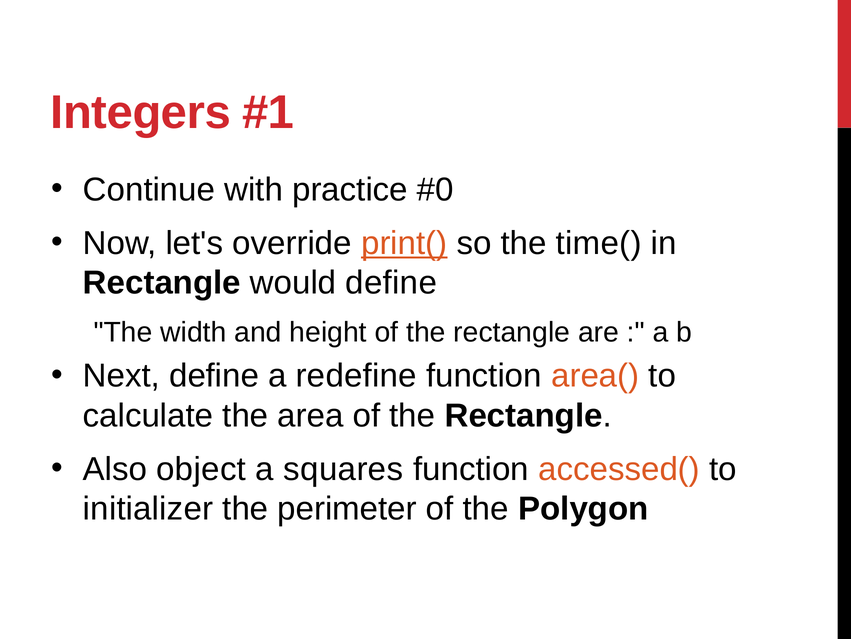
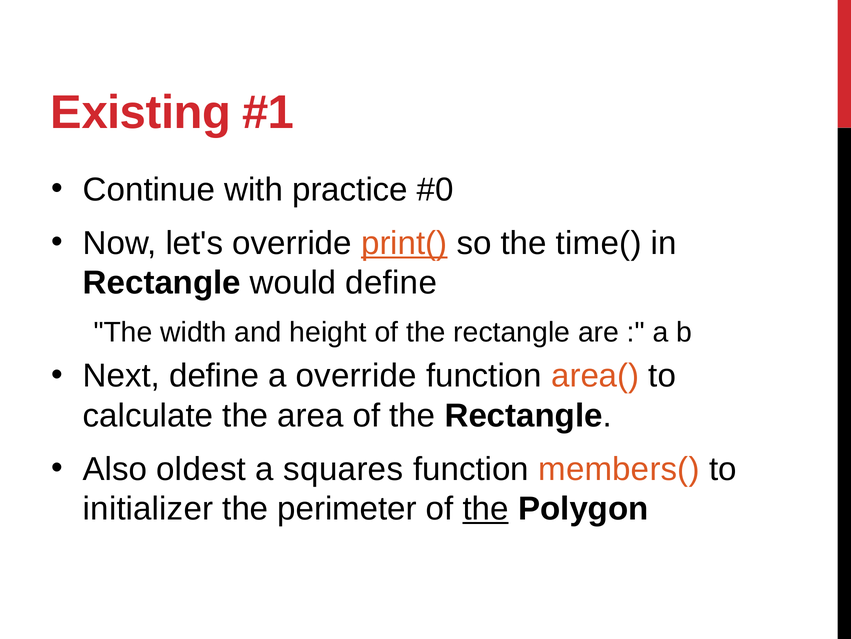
Integers: Integers -> Existing
a redefine: redefine -> override
object: object -> oldest
accessed(: accessed( -> members(
the at (486, 508) underline: none -> present
